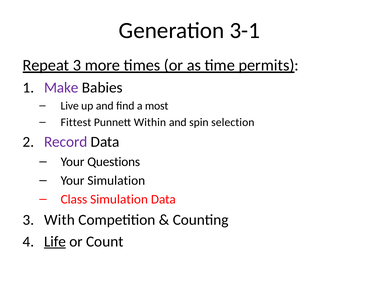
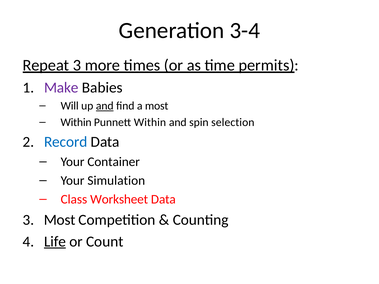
3-1: 3-1 -> 3-4
Live: Live -> Will
and at (105, 106) underline: none -> present
Fittest at (76, 122): Fittest -> Within
Record colour: purple -> blue
Questions: Questions -> Container
Class Simulation: Simulation -> Worksheet
3 With: With -> Most
